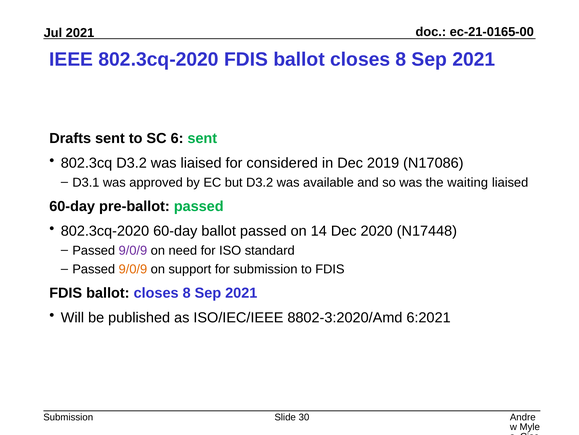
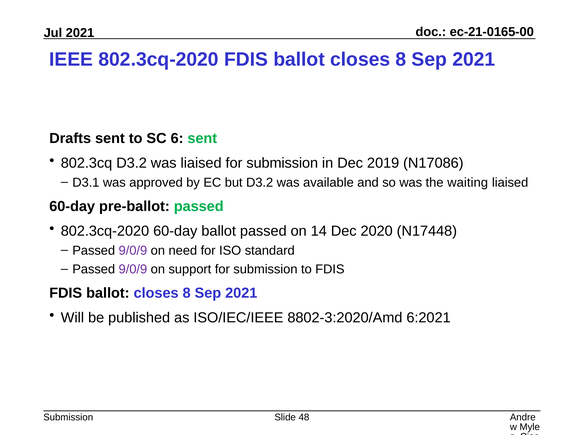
liaised for considered: considered -> submission
9/0/9 at (133, 269) colour: orange -> purple
30: 30 -> 48
